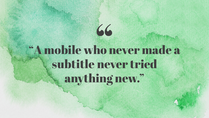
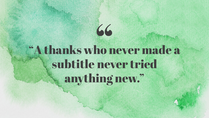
mobile: mobile -> thanks
